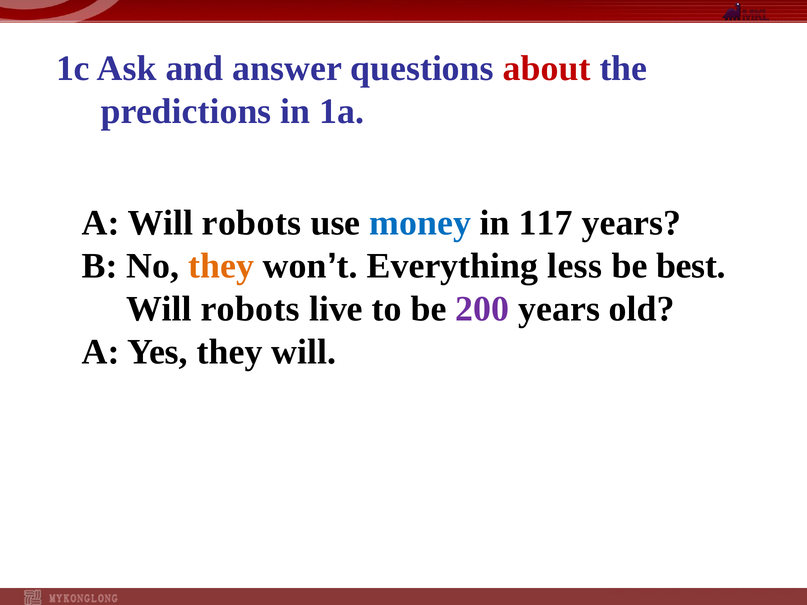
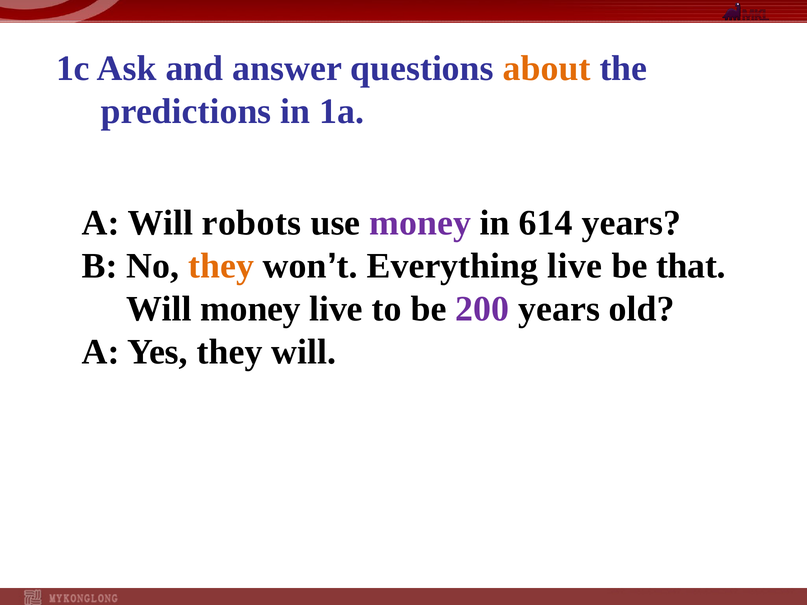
about colour: red -> orange
money at (420, 223) colour: blue -> purple
117: 117 -> 614
Everything less: less -> live
best: best -> that
robots at (250, 309): robots -> money
